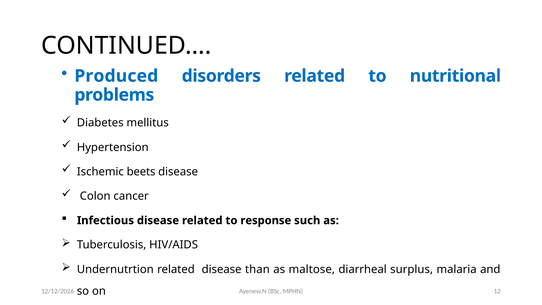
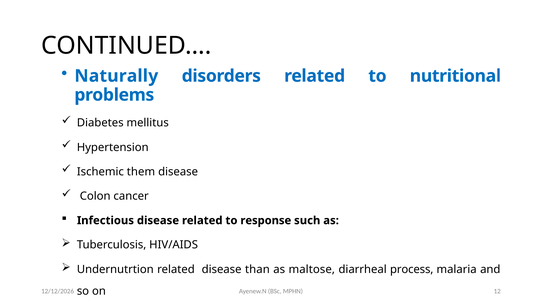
Produced: Produced -> Naturally
beets: beets -> them
surplus: surplus -> process
